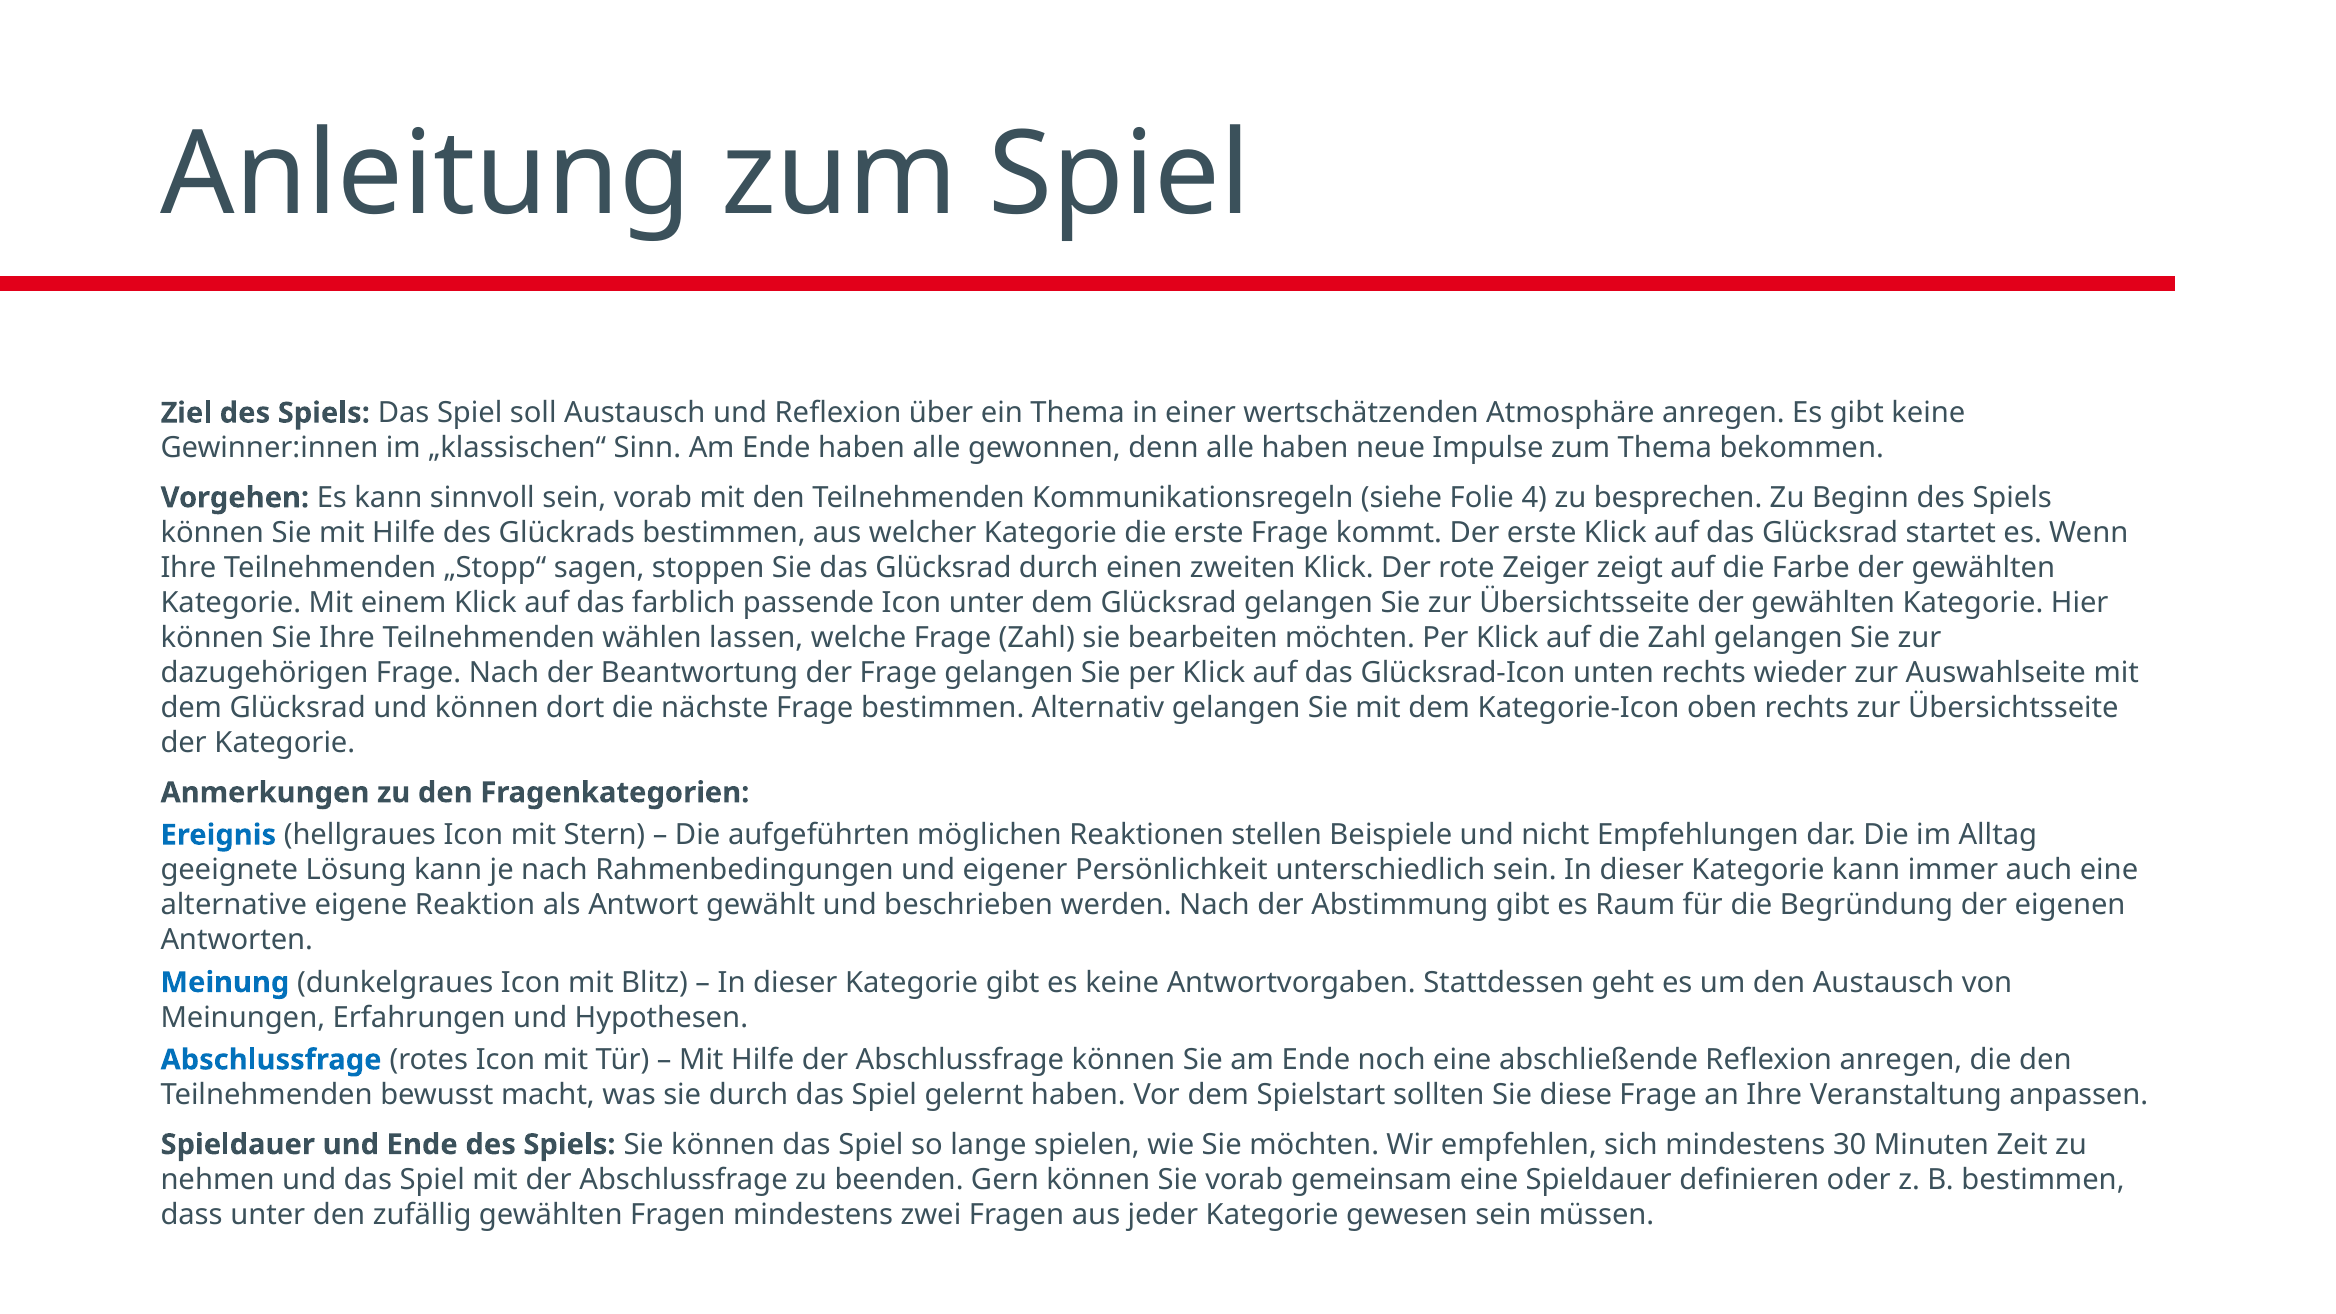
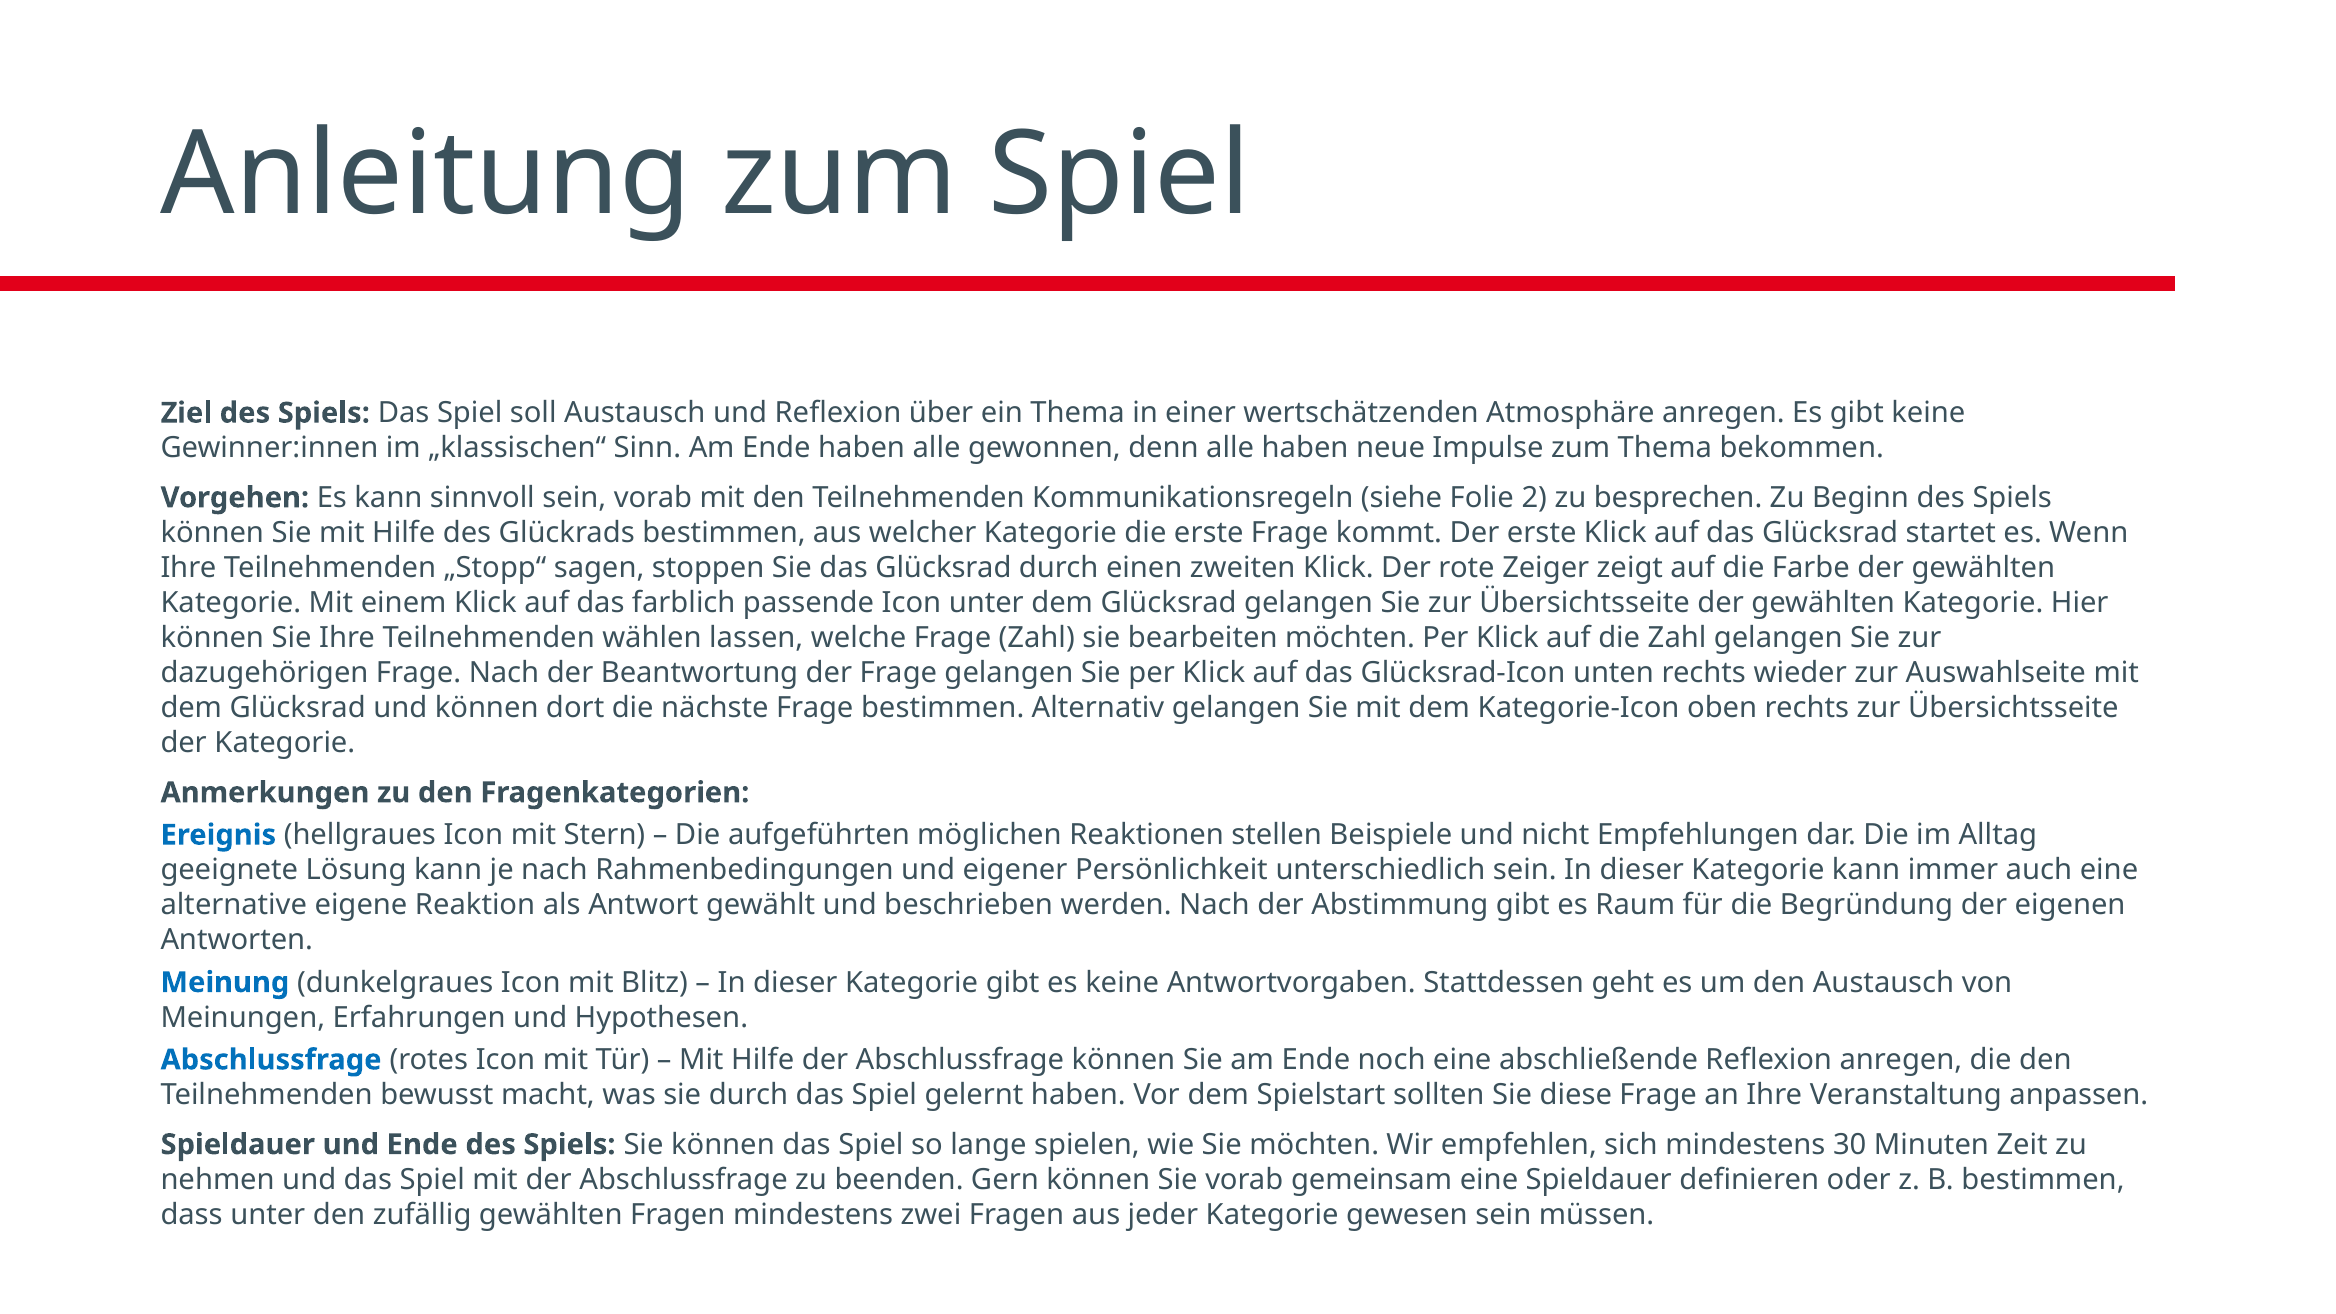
4: 4 -> 2
